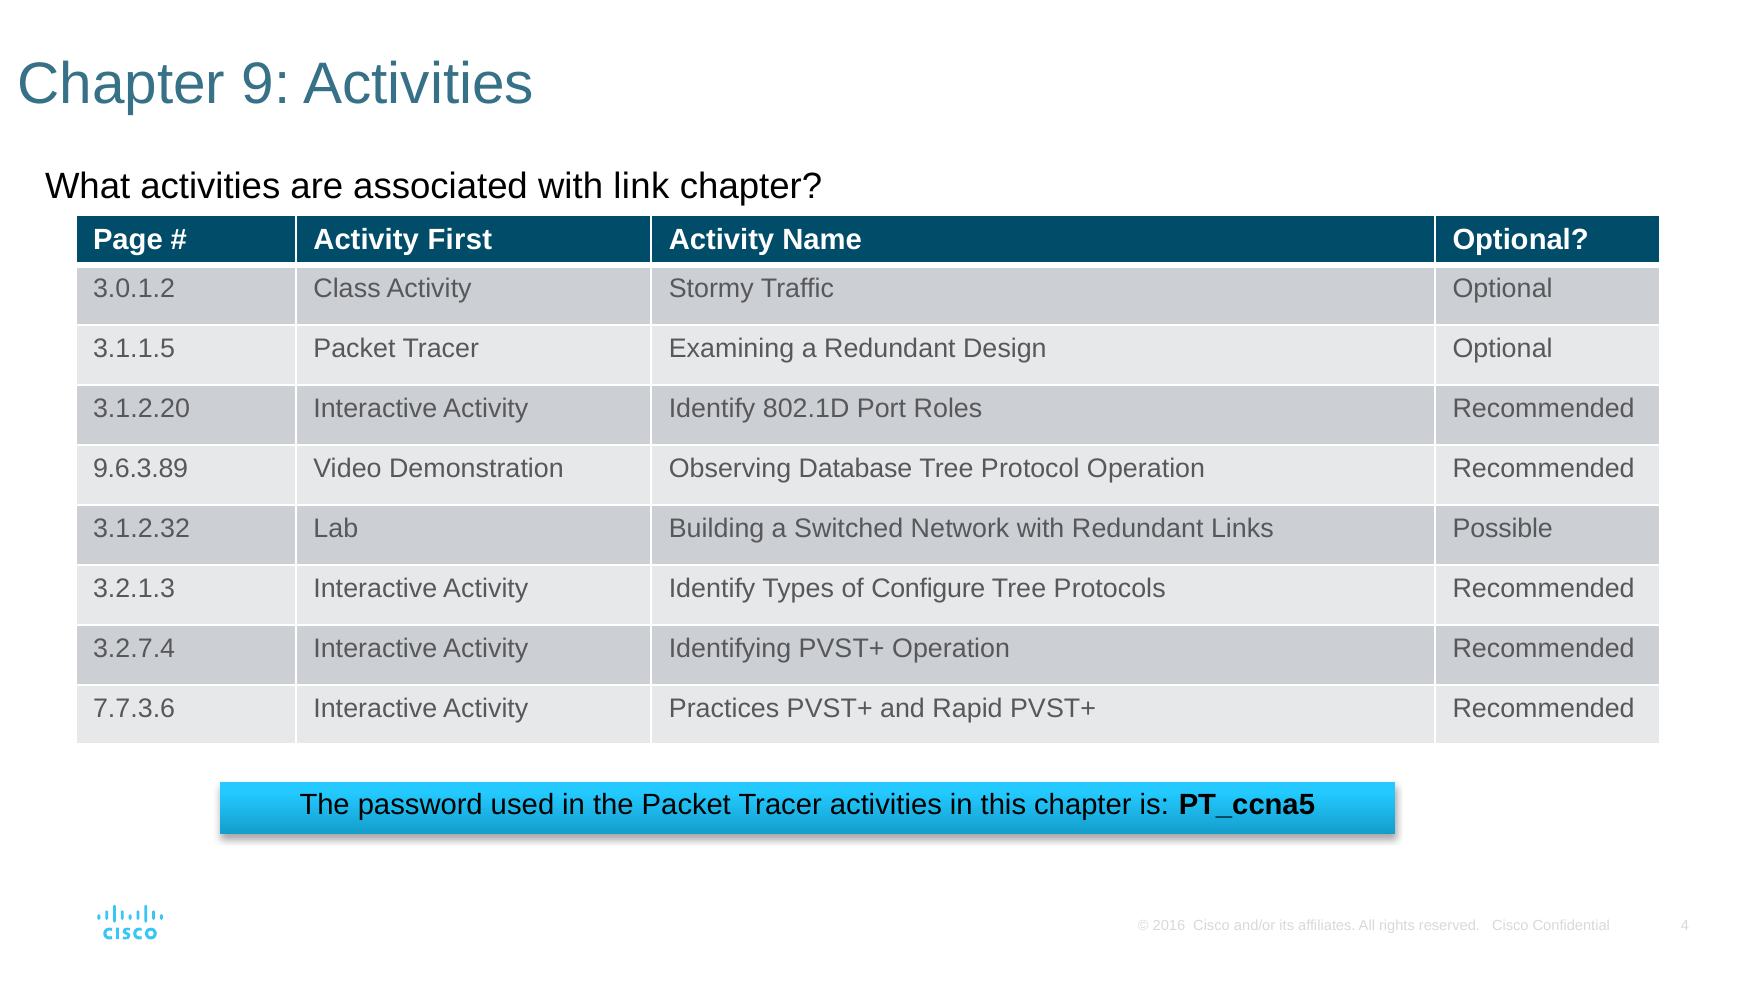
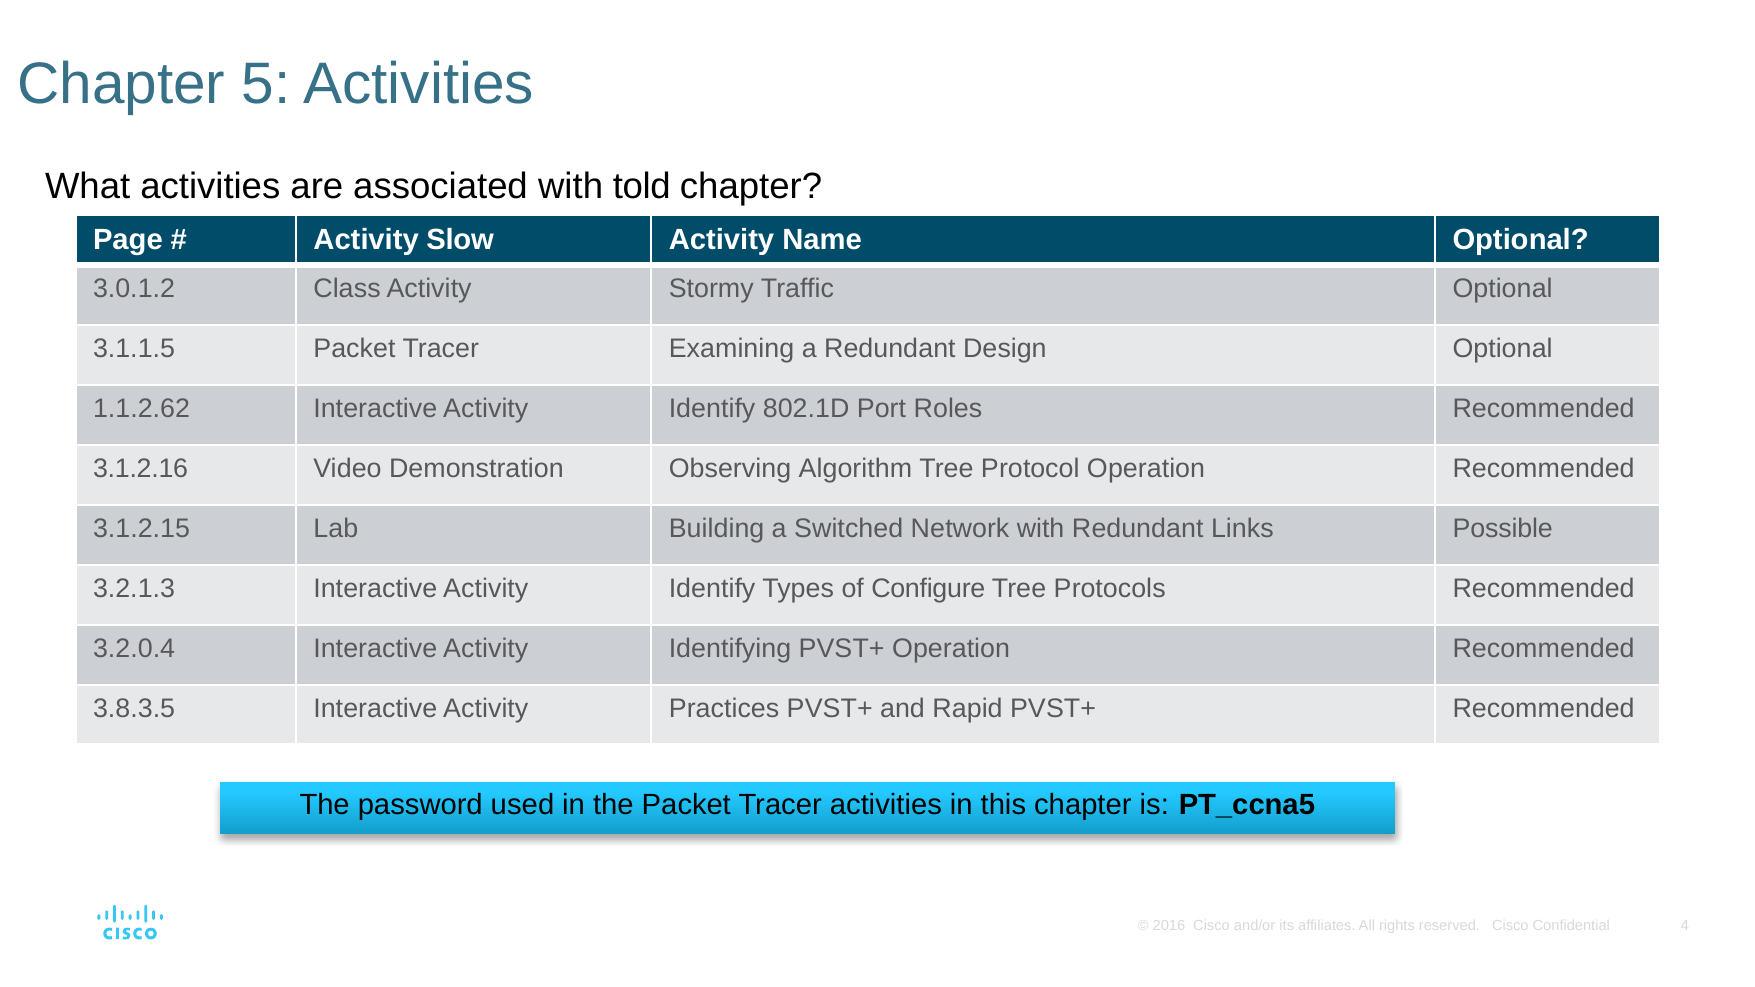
9: 9 -> 5
link: link -> told
First: First -> Slow
3.1.2.20: 3.1.2.20 -> 1.1.2.62
9.6.3.89: 9.6.3.89 -> 3.1.2.16
Database: Database -> Algorithm
3.1.2.32: 3.1.2.32 -> 3.1.2.15
3.2.7.4: 3.2.7.4 -> 3.2.0.4
7.7.3.6: 7.7.3.6 -> 3.8.3.5
